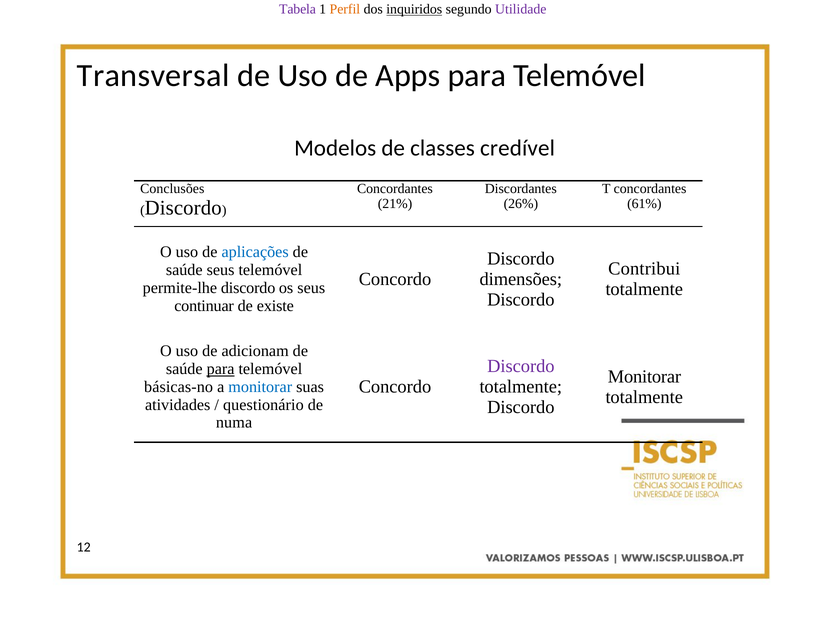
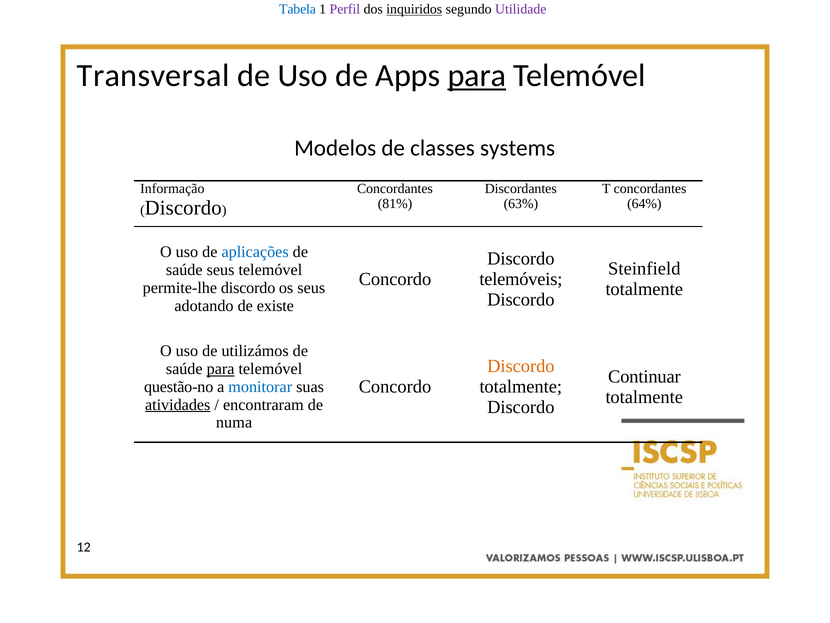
Tabela colour: purple -> blue
Perfil colour: orange -> purple
para at (477, 75) underline: none -> present
credível: credível -> systems
Conclusões: Conclusões -> Informação
21%: 21% -> 81%
26%: 26% -> 63%
61%: 61% -> 64%
Contribui: Contribui -> Steinfield
dimensões: dimensões -> telemóveis
continuar: continuar -> adotando
adicionam: adicionam -> utilizámos
Discordo at (521, 366) colour: purple -> orange
Monitorar at (644, 376): Monitorar -> Continuar
básicas-no: básicas-no -> questão-no
atividades underline: none -> present
questionário: questionário -> encontraram
